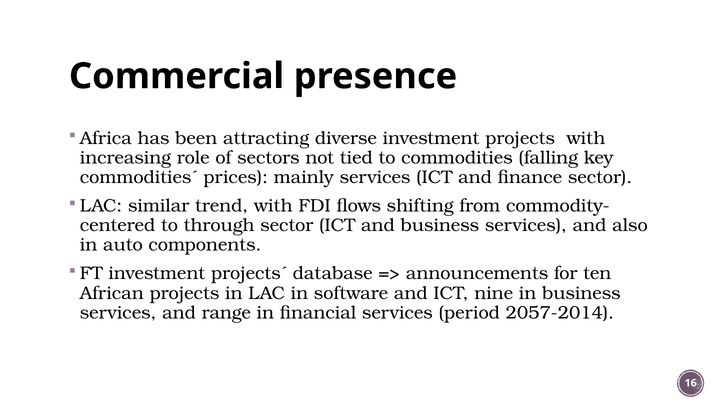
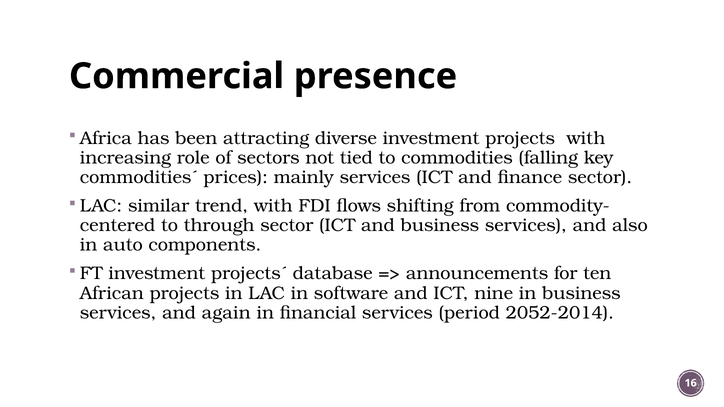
range: range -> again
2057-2014: 2057-2014 -> 2052-2014
